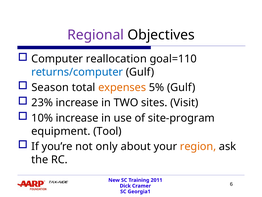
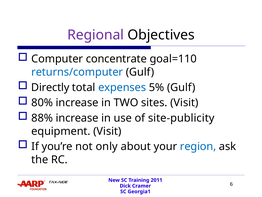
reallocation: reallocation -> concentrate
Season: Season -> Directly
expenses colour: orange -> blue
23%: 23% -> 80%
10%: 10% -> 88%
site-program: site-program -> site-publicity
equipment Tool: Tool -> Visit
region colour: orange -> blue
